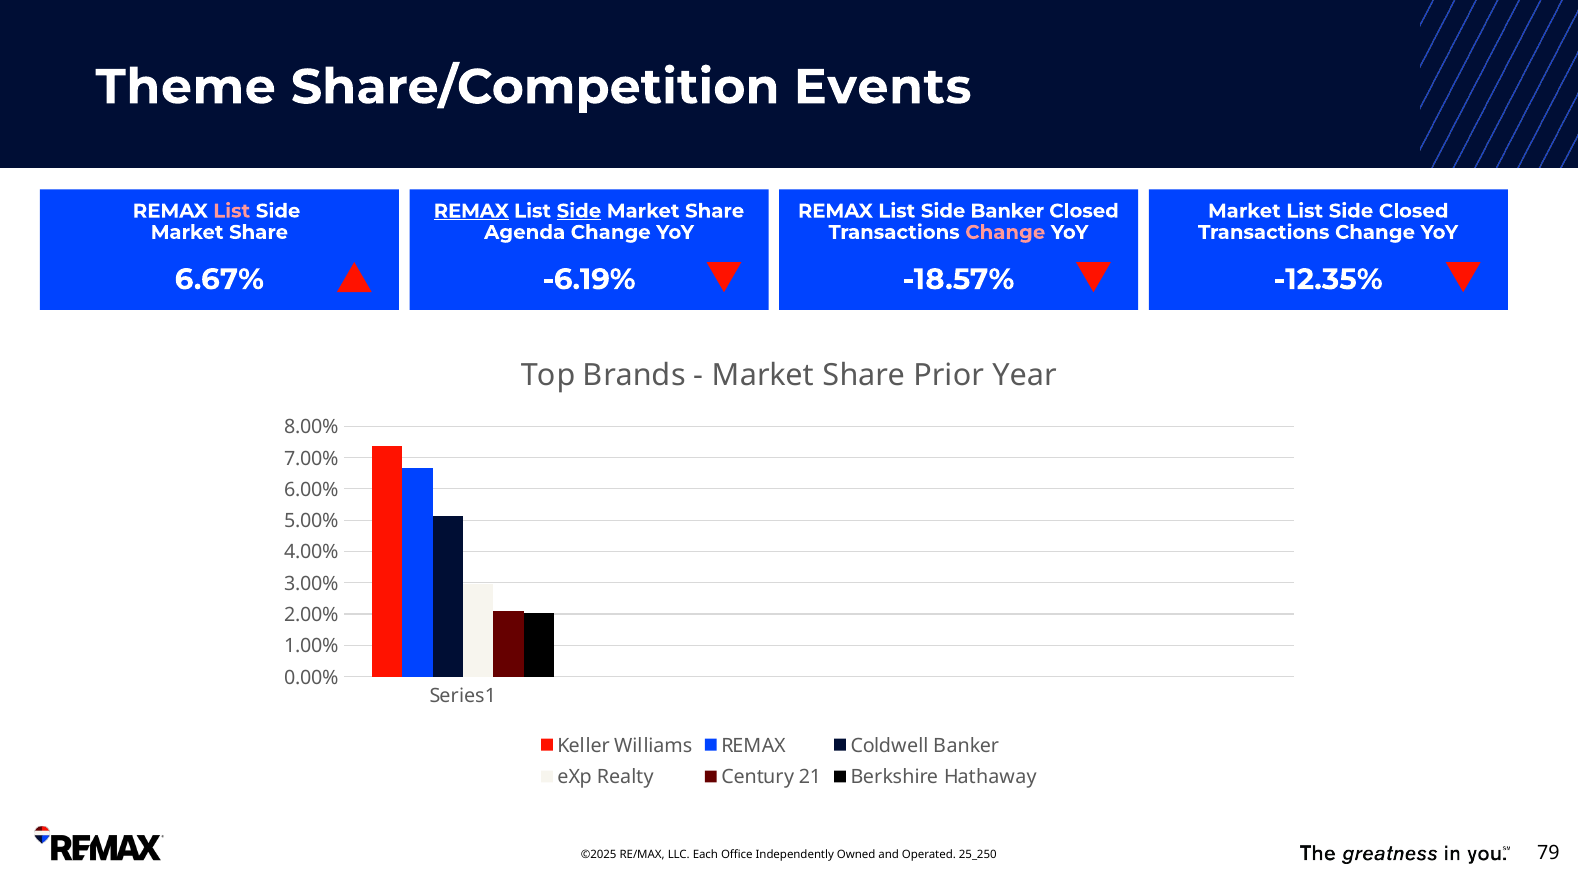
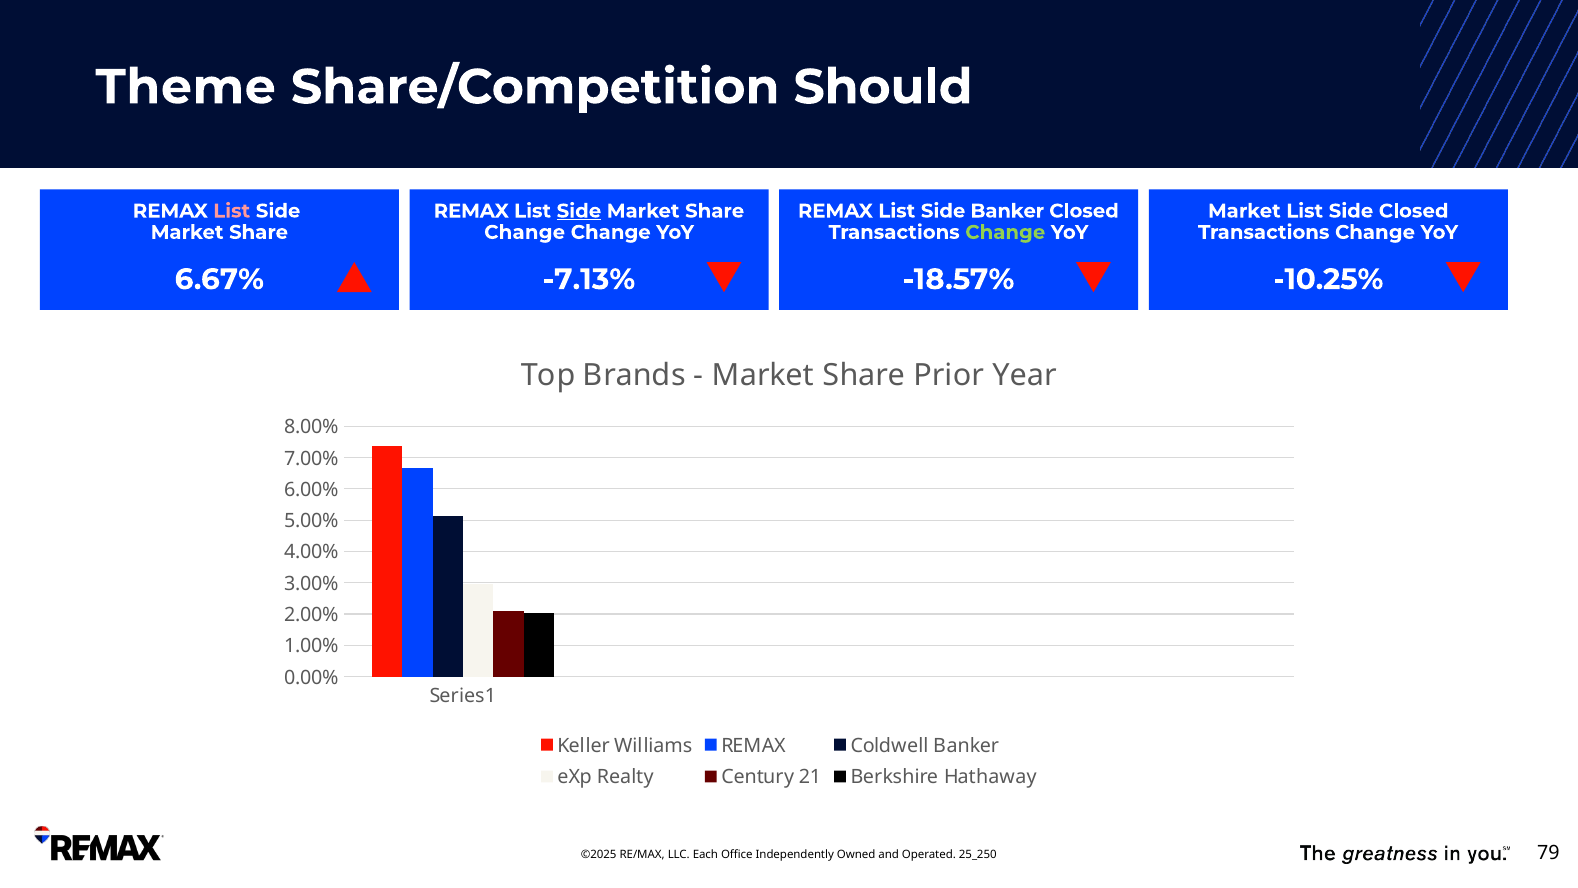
Events: Events -> Should
REMAX at (471, 211) underline: present -> none
Agenda at (525, 232): Agenda -> Change
Change at (1005, 232) colour: pink -> light green
-6.19%: -6.19% -> -7.13%
-12.35%: -12.35% -> -10.25%
